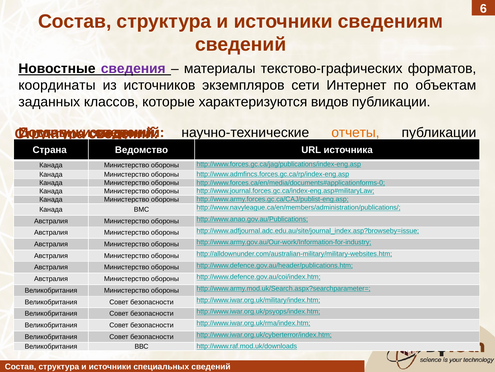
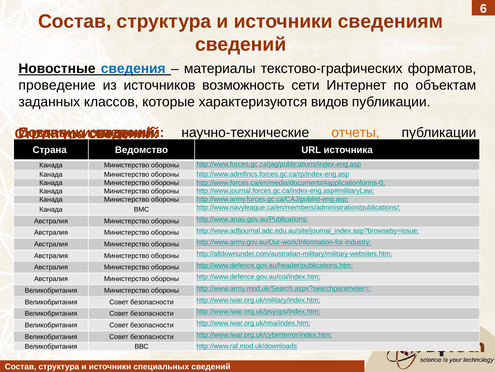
сведения colour: purple -> blue
координаты: координаты -> проведение
экземпляров: экземпляров -> возможность
